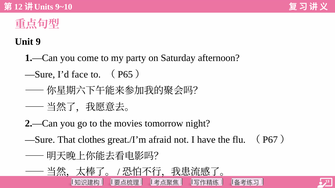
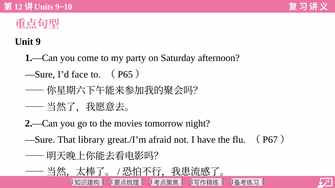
clothes: clothes -> library
